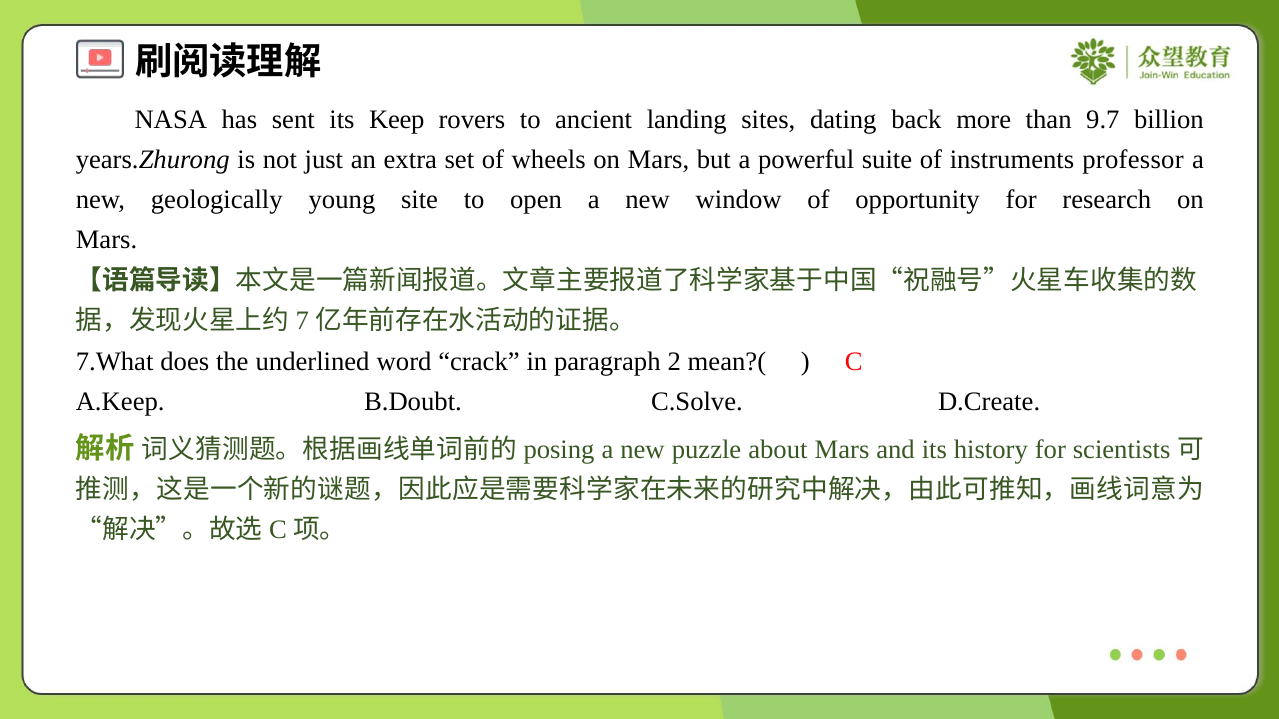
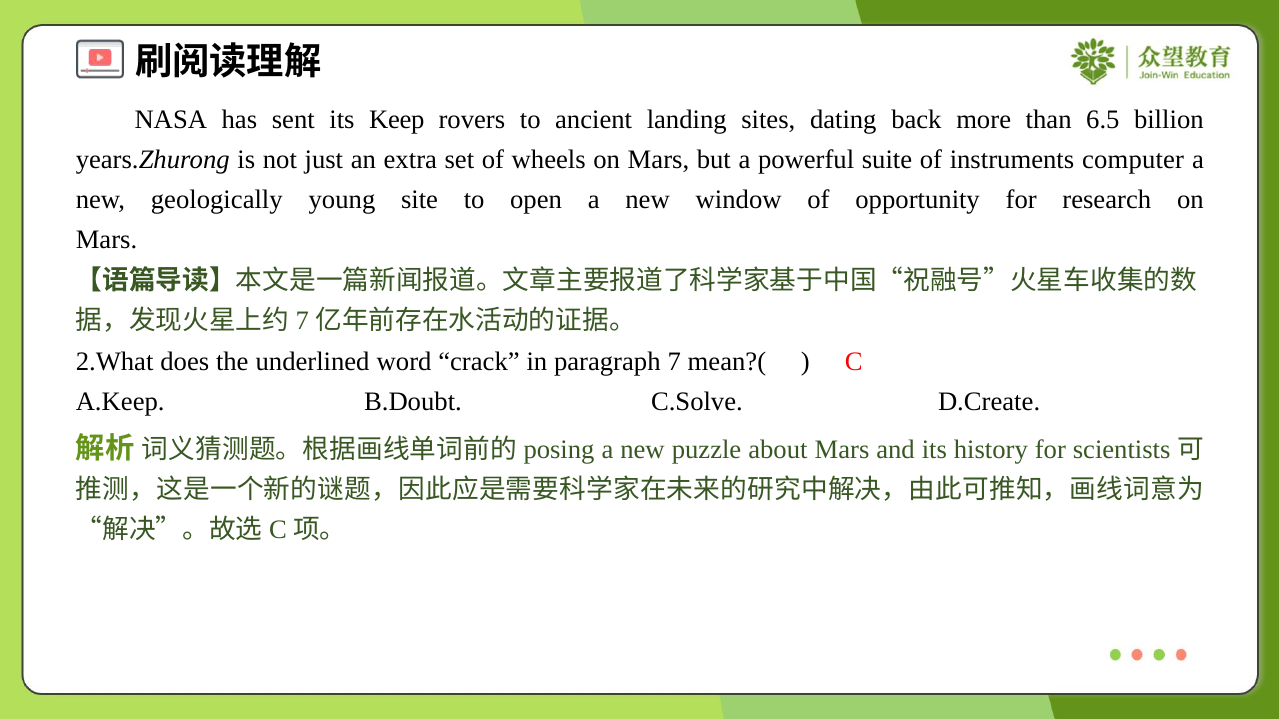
9.7: 9.7 -> 6.5
professor: professor -> computer
7.What: 7.What -> 2.What
2: 2 -> 7
